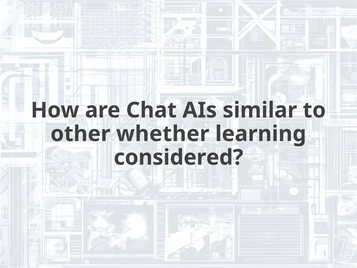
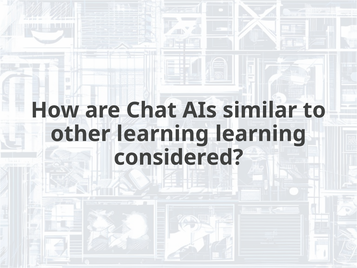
other whether: whether -> learning
